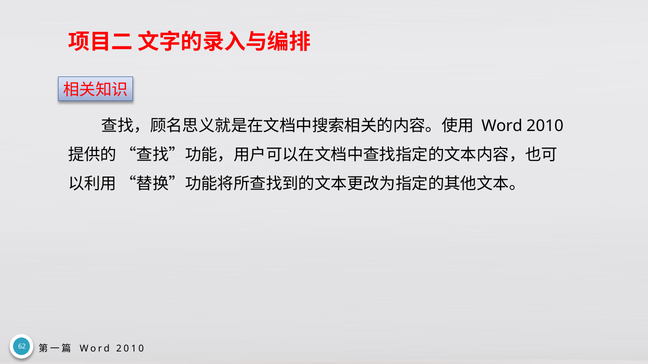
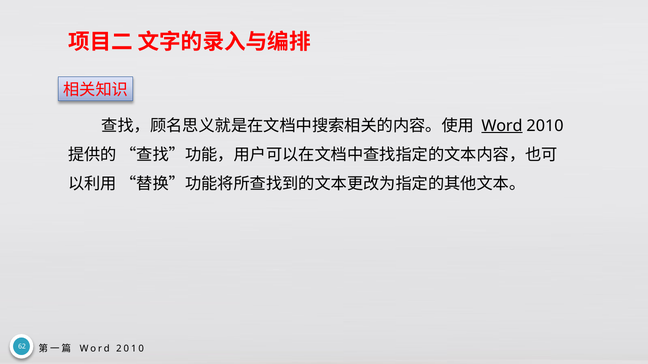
Word at (502, 126) underline: none -> present
